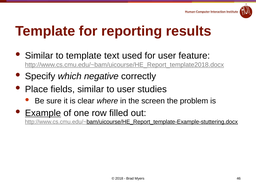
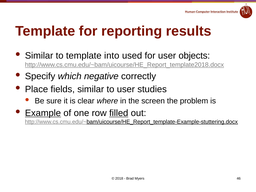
text: text -> into
feature: feature -> objects
filled underline: none -> present
